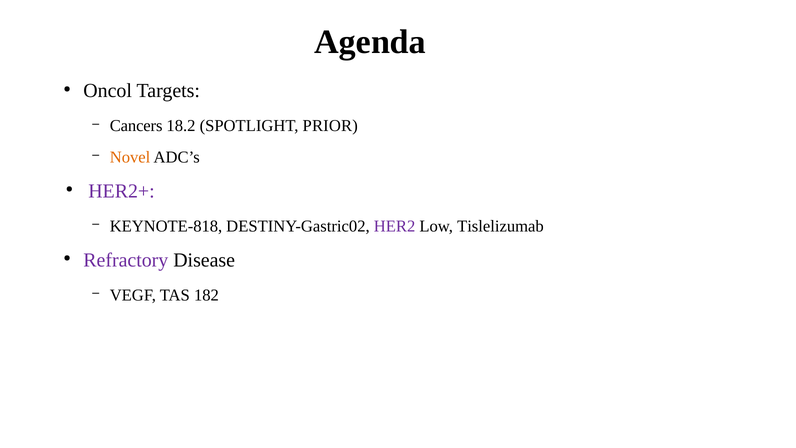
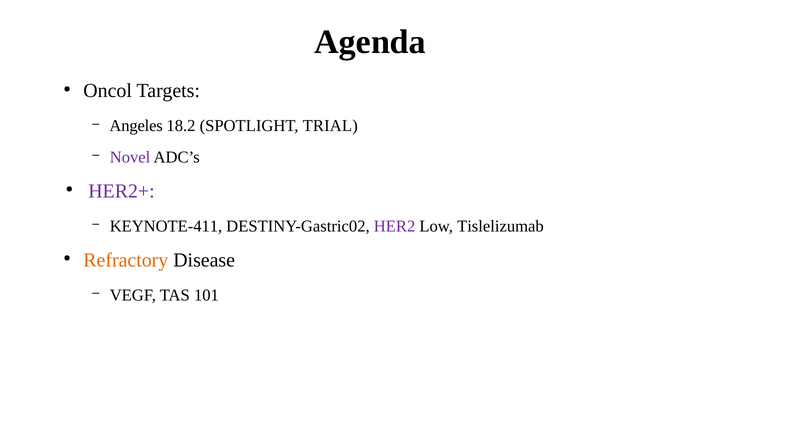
Cancers: Cancers -> Angeles
PRIOR: PRIOR -> TRIAL
Novel colour: orange -> purple
KEYNOTE-818: KEYNOTE-818 -> KEYNOTE-411
Refractory colour: purple -> orange
182: 182 -> 101
